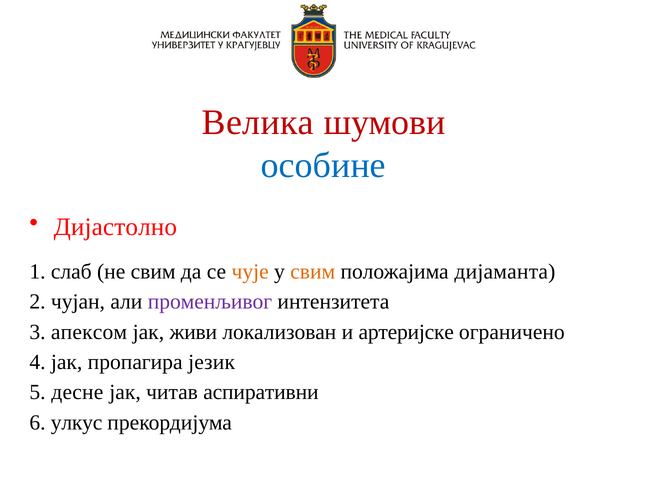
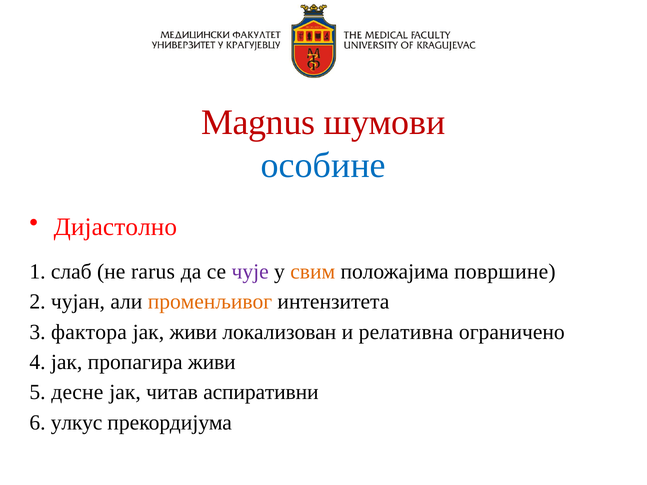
Велика: Велика -> Magnus
не свим: свим -> rarus
чује colour: orange -> purple
дијаманта: дијаманта -> површине
променљивог colour: purple -> orange
апексом: апексом -> фактора
артеријске: артеријске -> релативна
пропагира језик: језик -> живи
